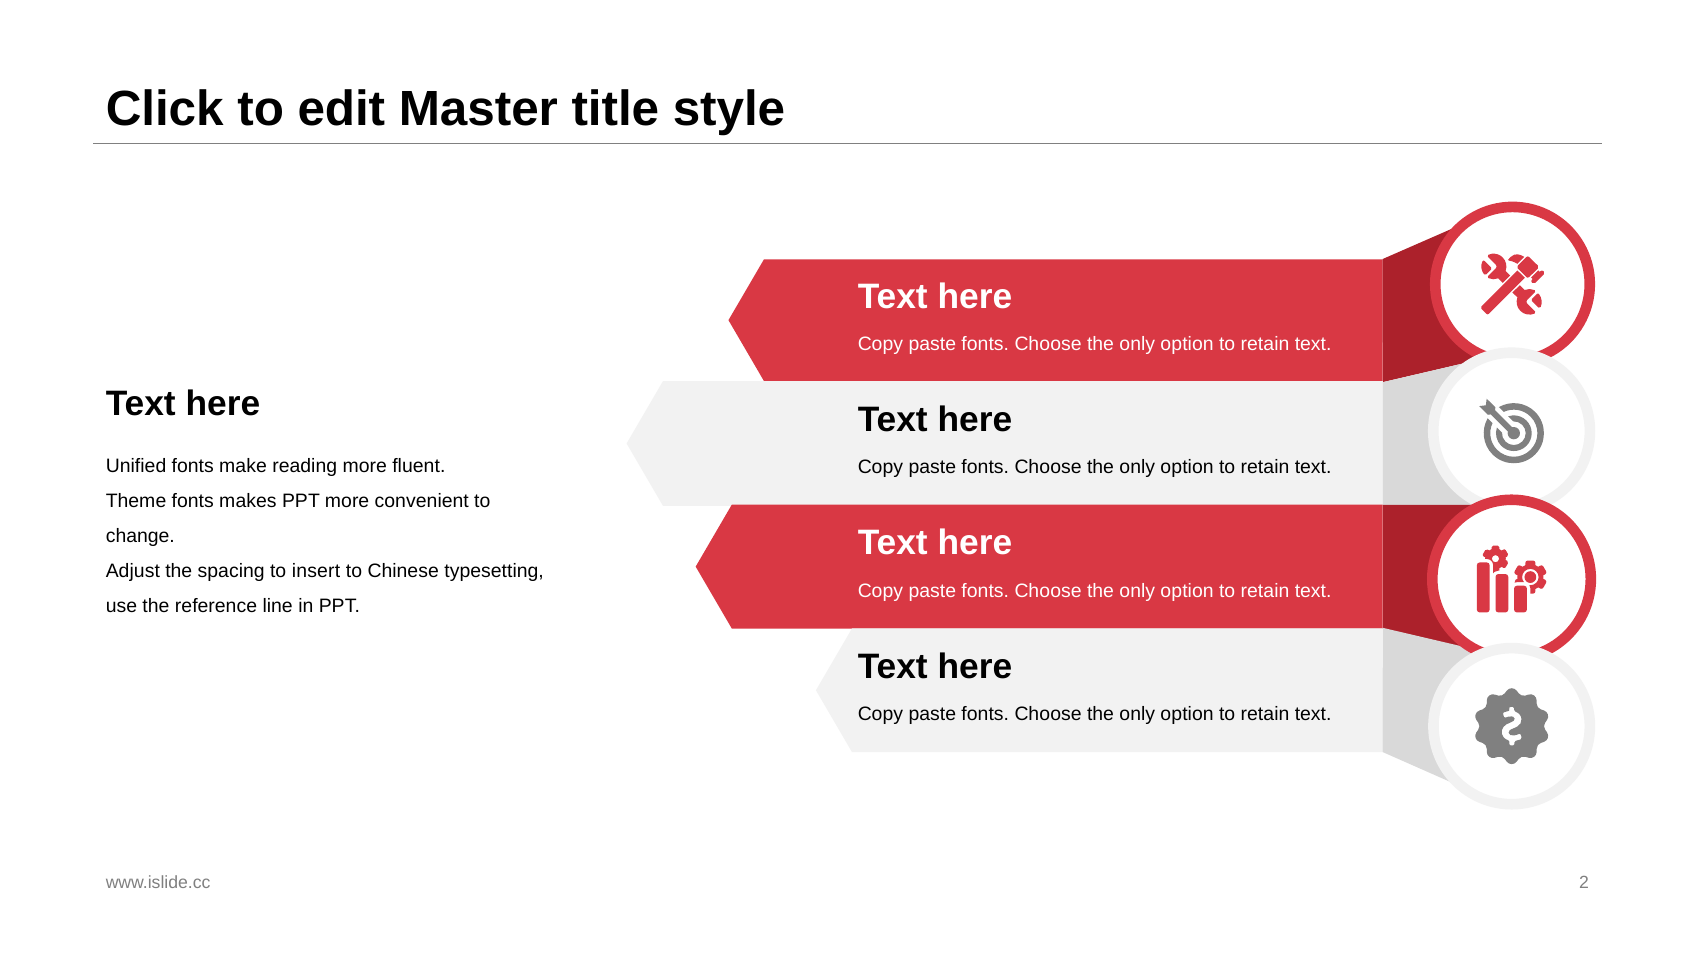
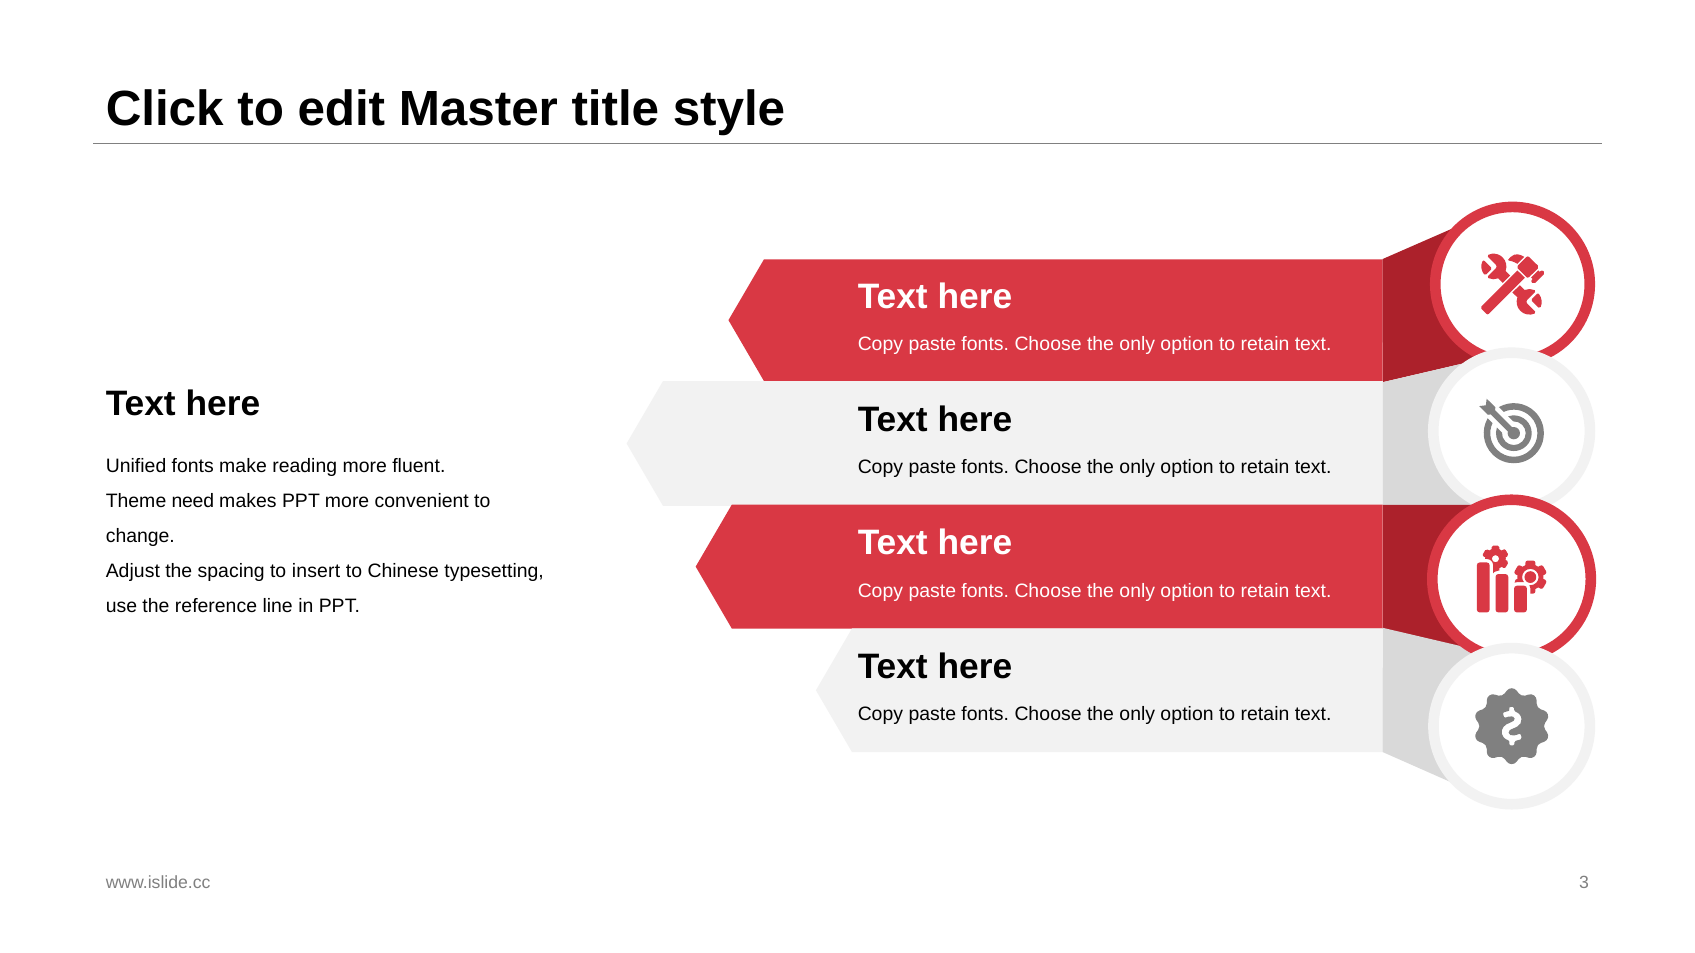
Theme fonts: fonts -> need
2: 2 -> 3
